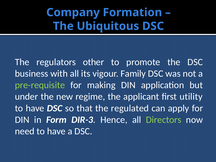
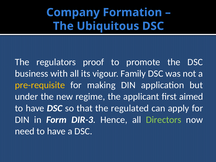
other: other -> proof
pre-requisite colour: light green -> yellow
utility: utility -> aimed
